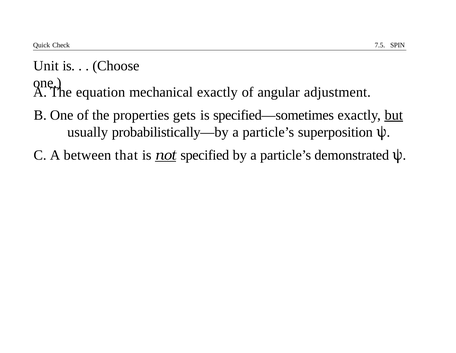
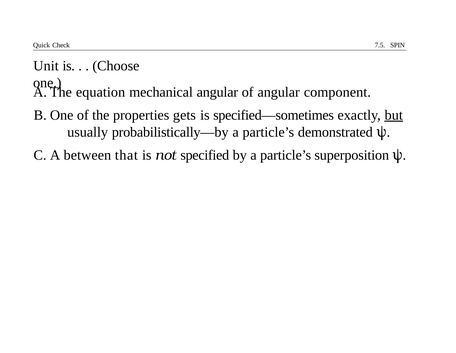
mechanical exactly: exactly -> angular
adjustment: adjustment -> component
superposition: superposition -> demonstrated
not underline: present -> none
demonstrated: demonstrated -> superposition
